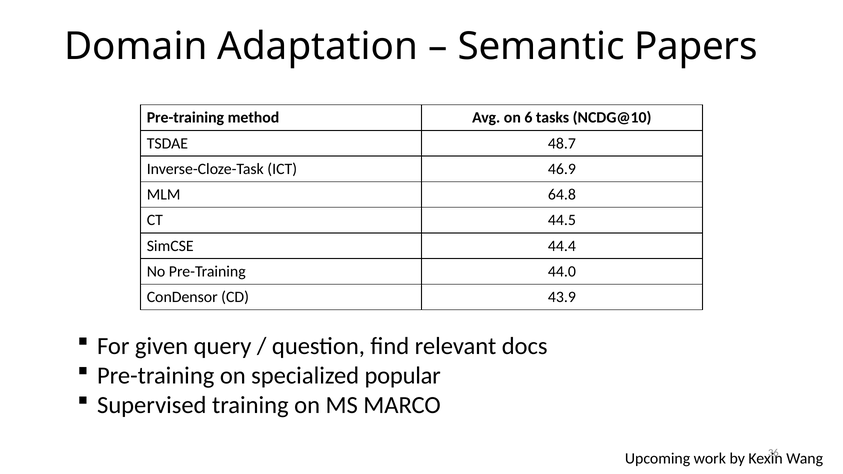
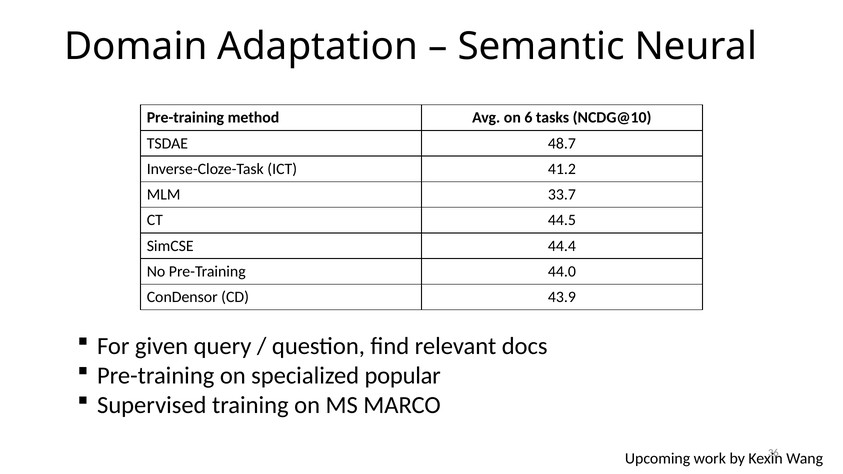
Papers: Papers -> Neural
46.9: 46.9 -> 41.2
64.8: 64.8 -> 33.7
